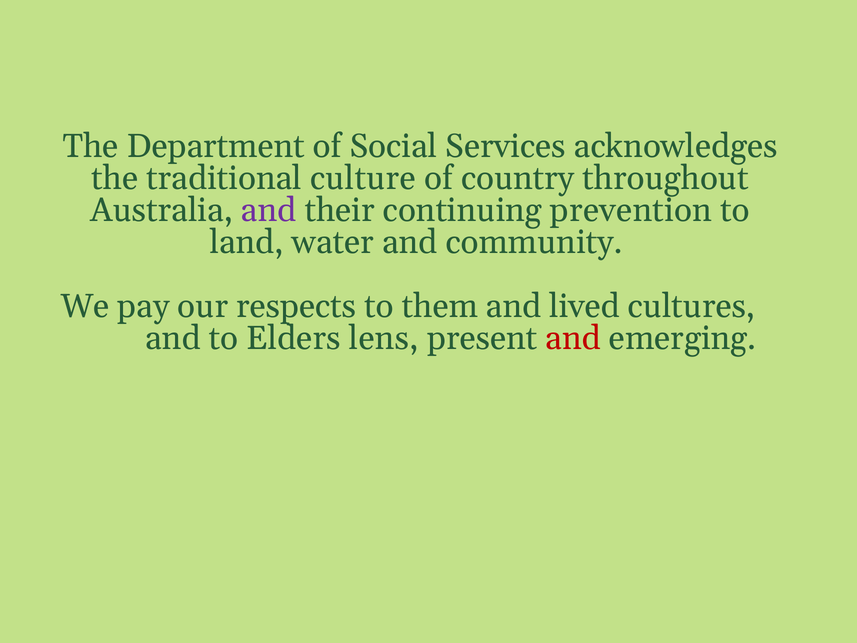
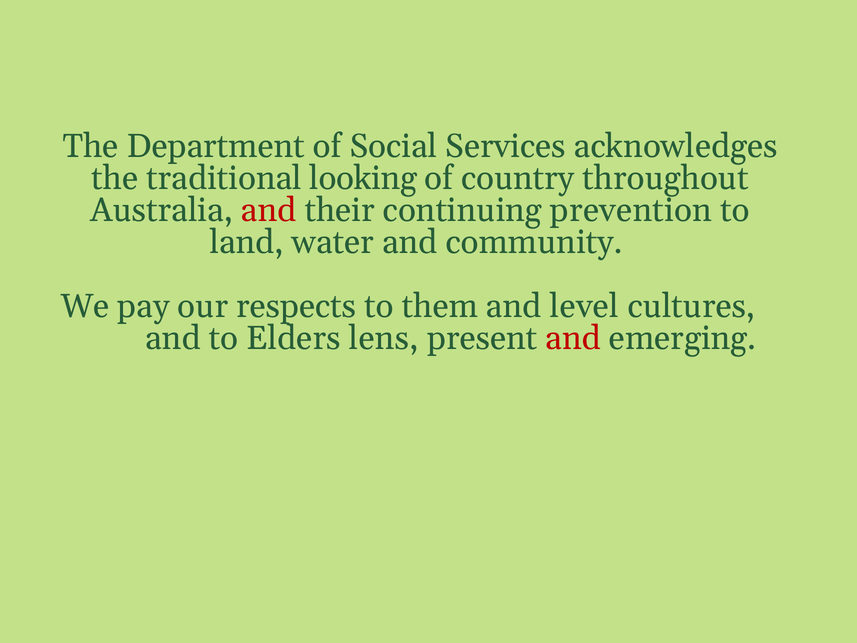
culture: culture -> looking
and at (269, 210) colour: purple -> red
lived: lived -> level
